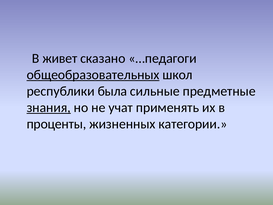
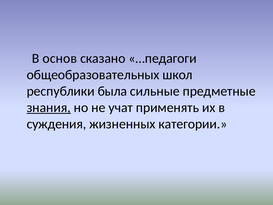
живет: живет -> основ
общеобразовательных underline: present -> none
проценты: проценты -> суждения
